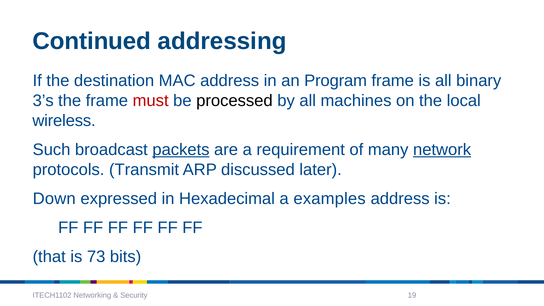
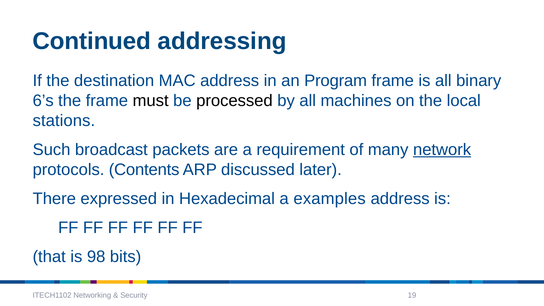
3’s: 3’s -> 6’s
must colour: red -> black
wireless: wireless -> stations
packets underline: present -> none
Transmit: Transmit -> Contents
Down: Down -> There
73: 73 -> 98
